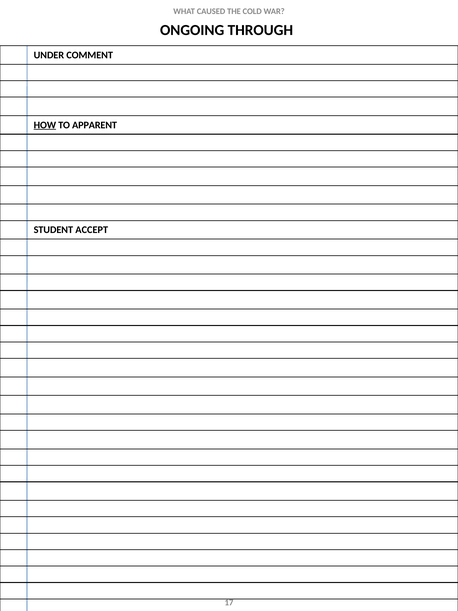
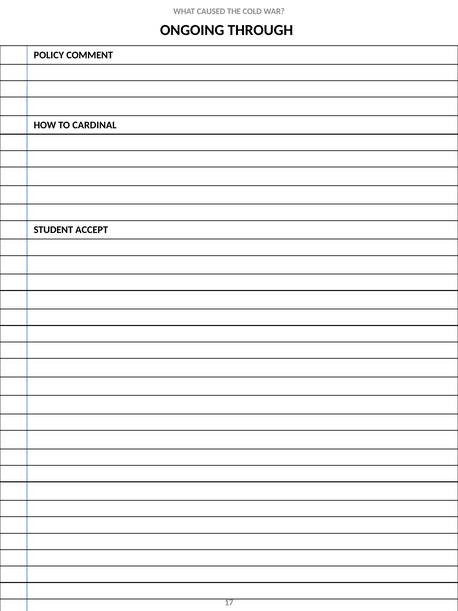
UNDER: UNDER -> POLICY
HOW underline: present -> none
APPARENT: APPARENT -> CARDINAL
